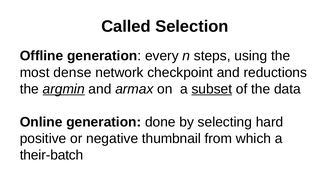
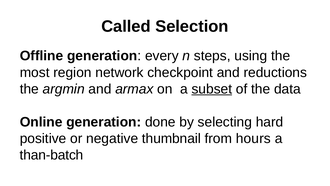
dense: dense -> region
argmin underline: present -> none
which: which -> hours
their-batch: their-batch -> than-batch
